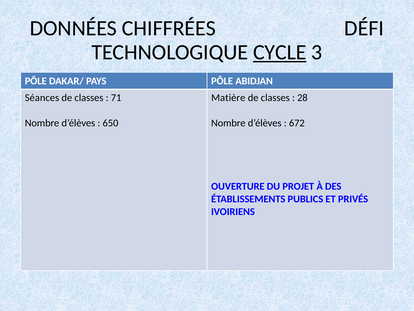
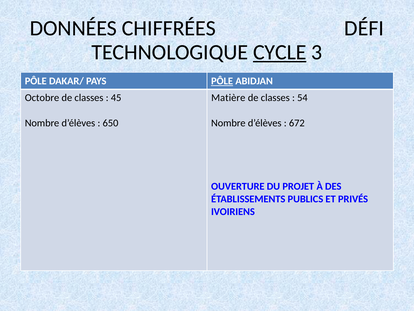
PÔLE at (222, 81) underline: none -> present
Séances: Séances -> Octobre
71: 71 -> 45
28: 28 -> 54
